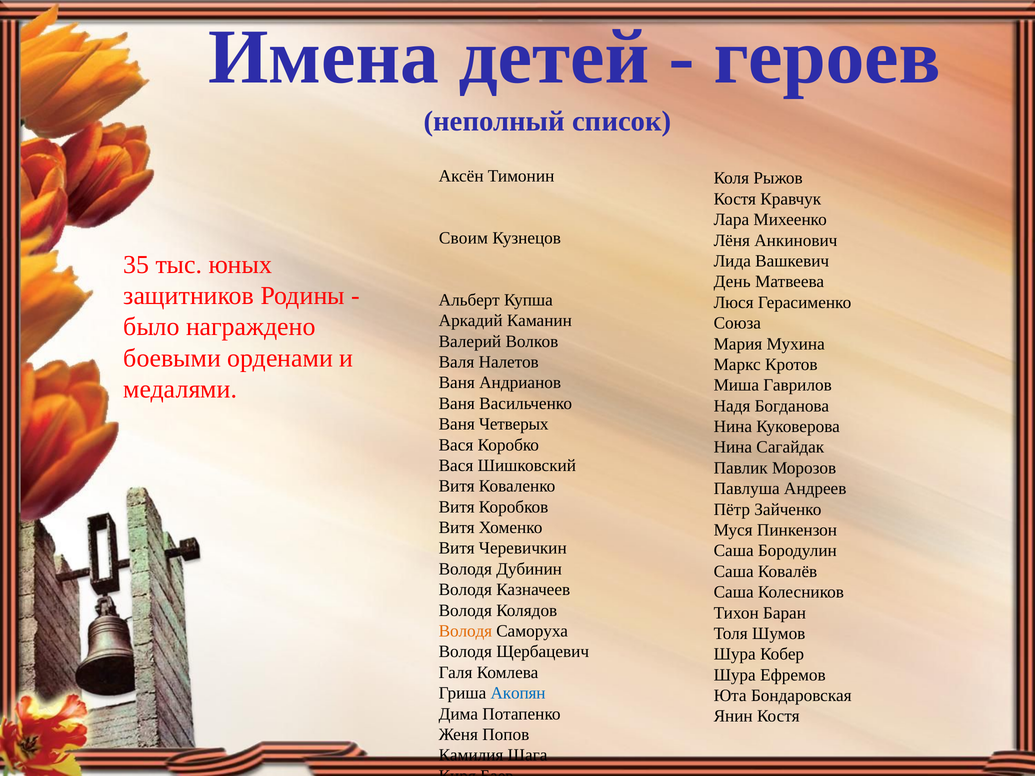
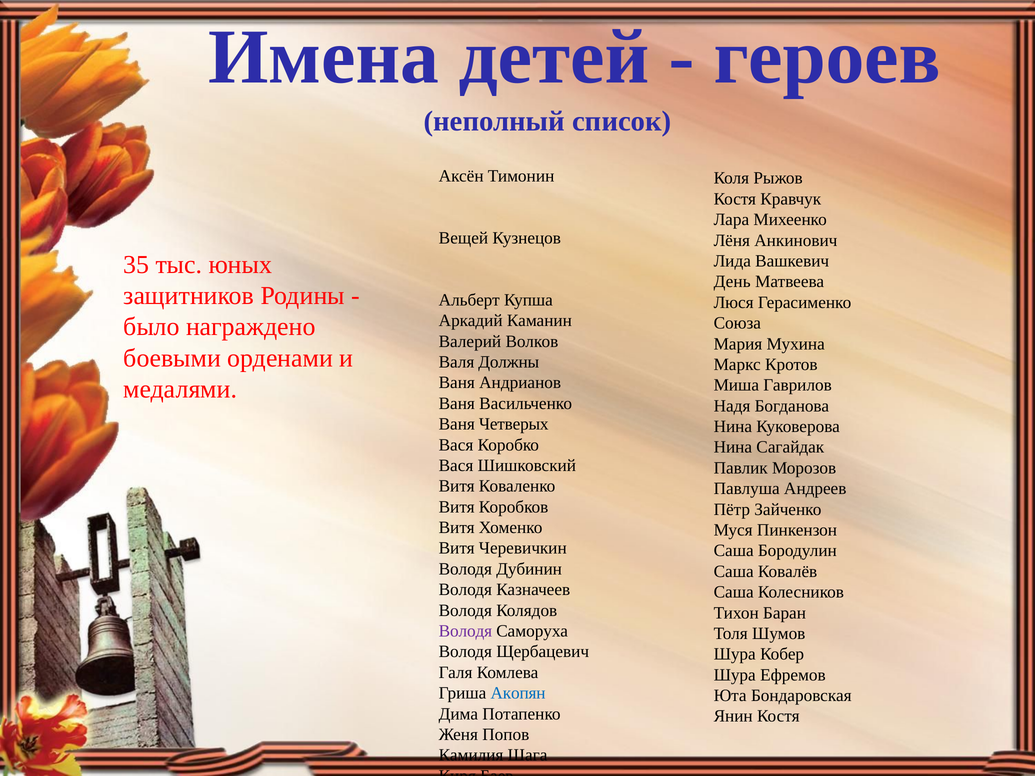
Своим: Своим -> Вещей
Налетов: Налетов -> Должны
Володя at (465, 631) colour: orange -> purple
